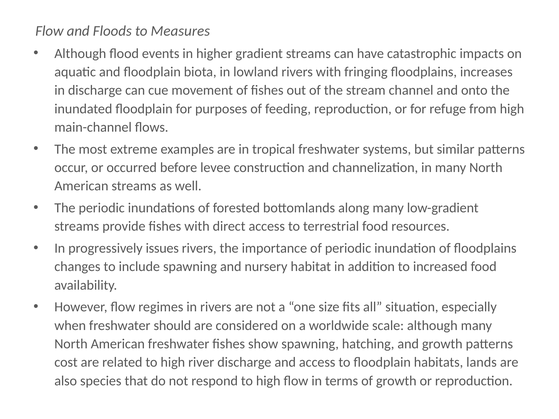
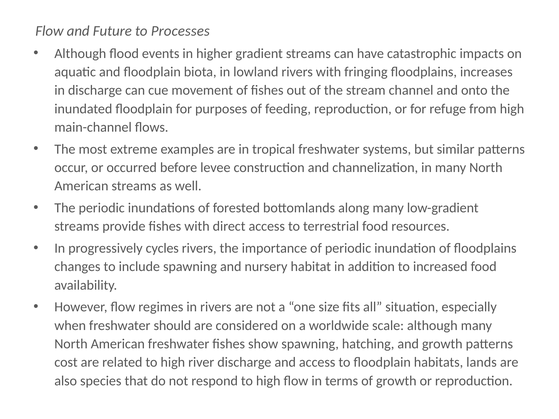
Floods: Floods -> Future
Measures: Measures -> Processes
issues: issues -> cycles
